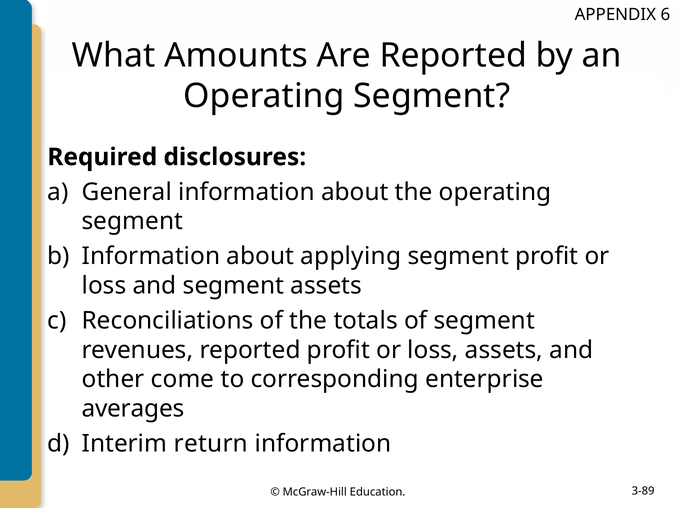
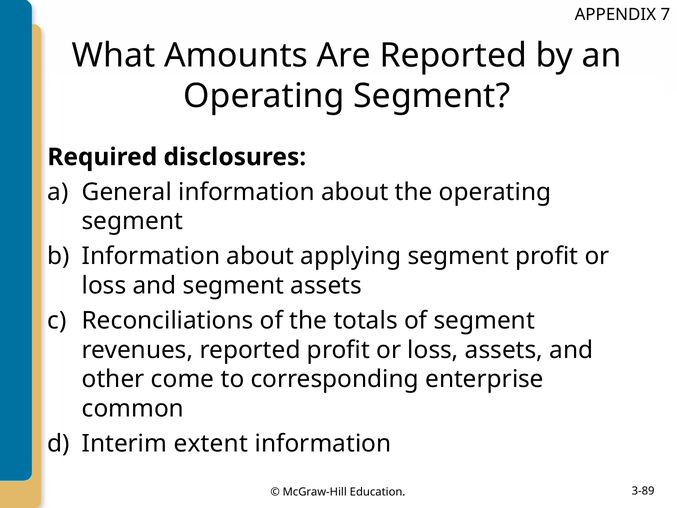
6: 6 -> 7
averages: averages -> common
return: return -> extent
